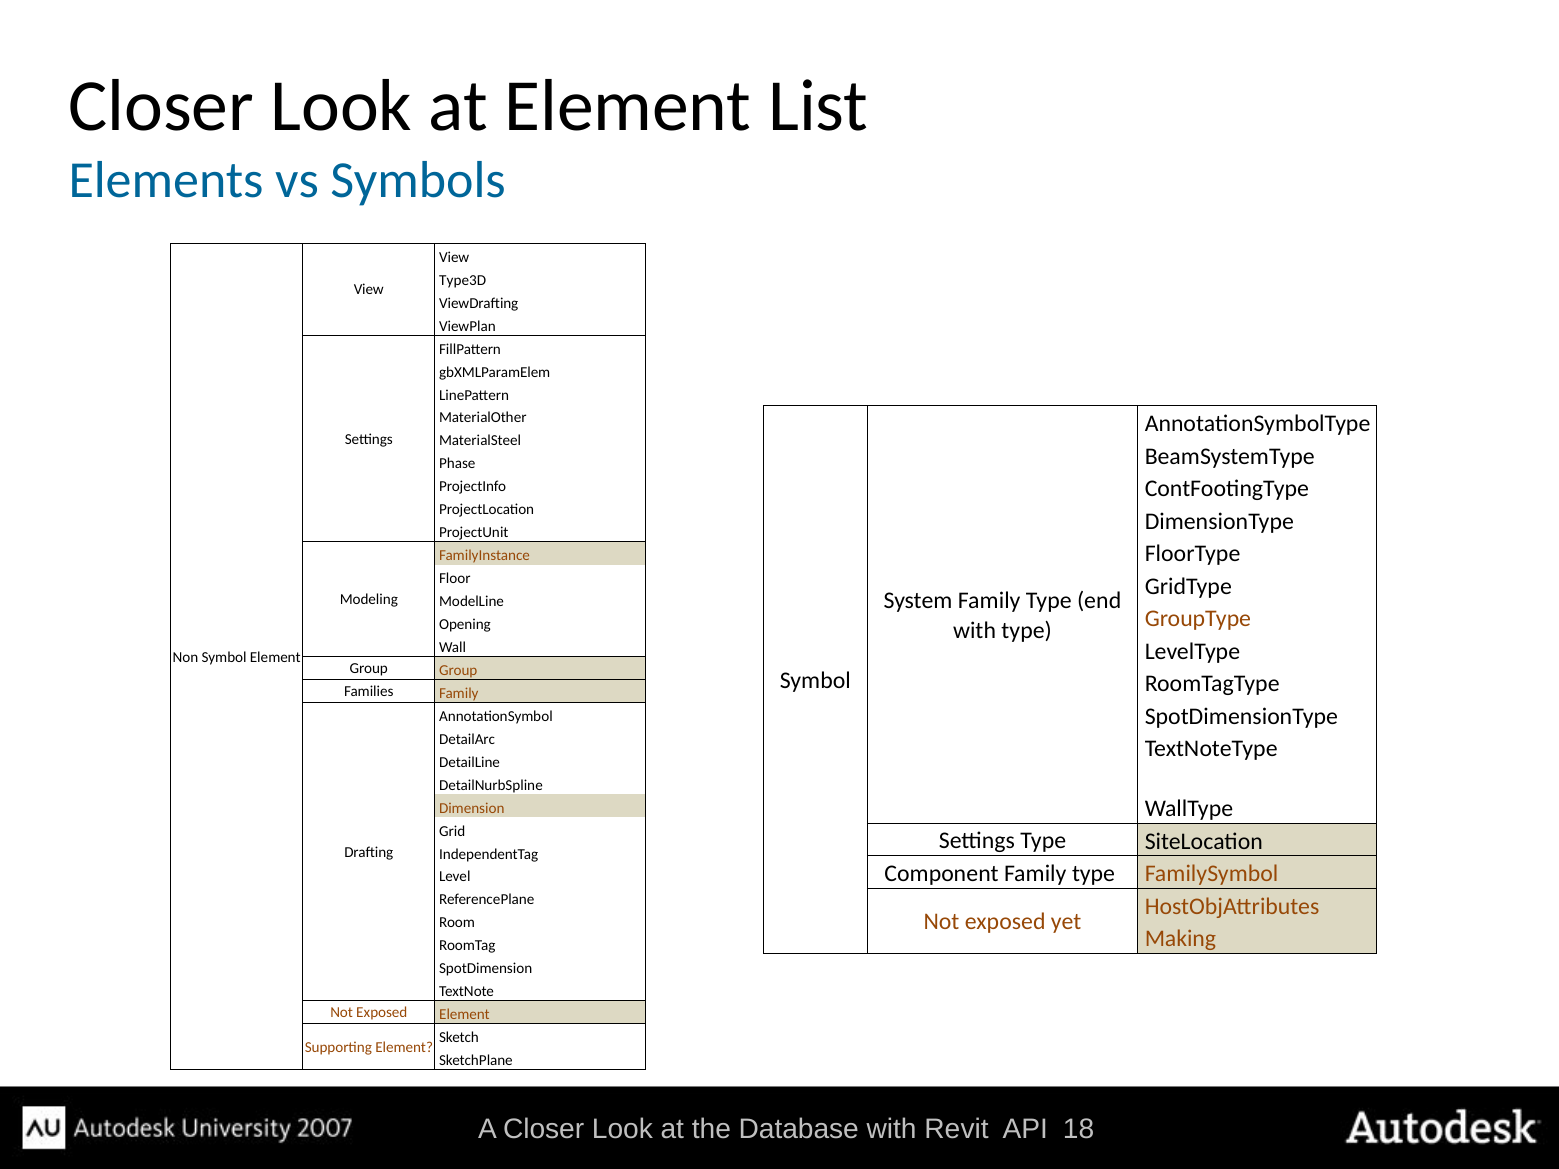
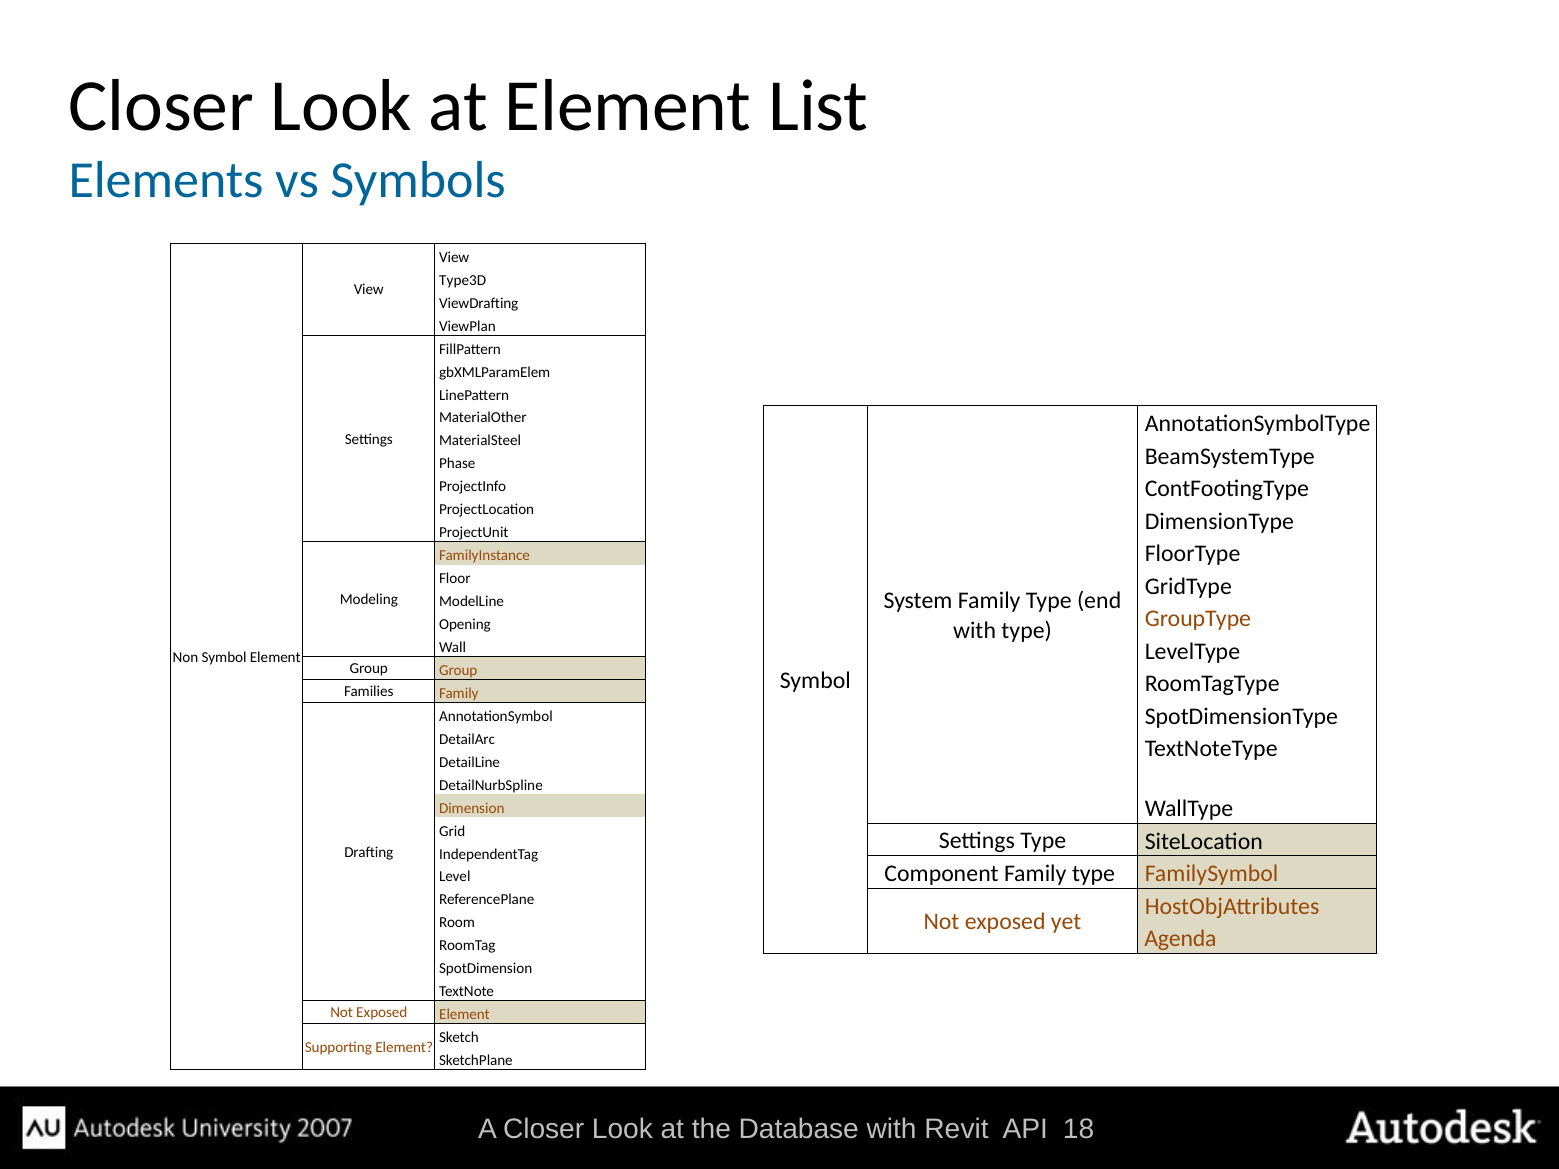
Making: Making -> Agenda
